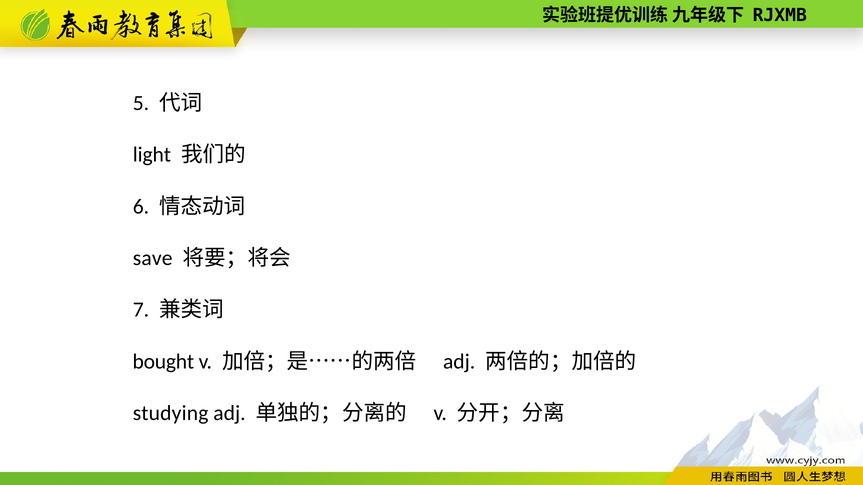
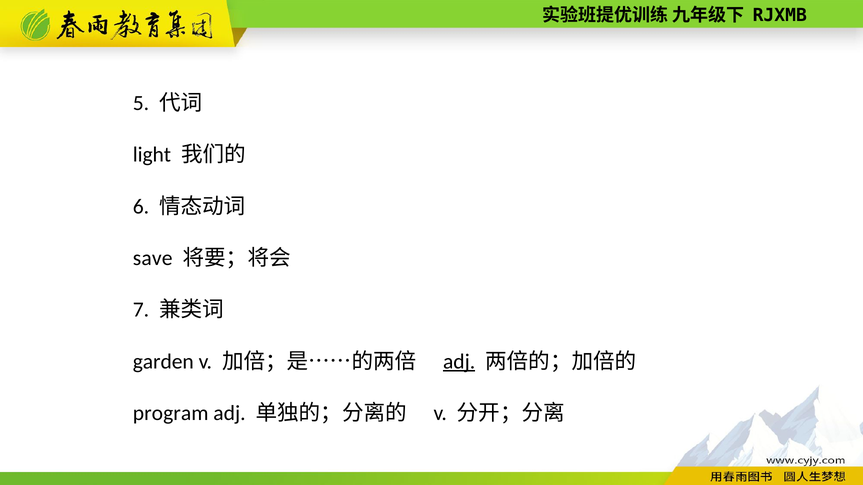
bought: bought -> garden
adj at (459, 362) underline: none -> present
studying: studying -> program
